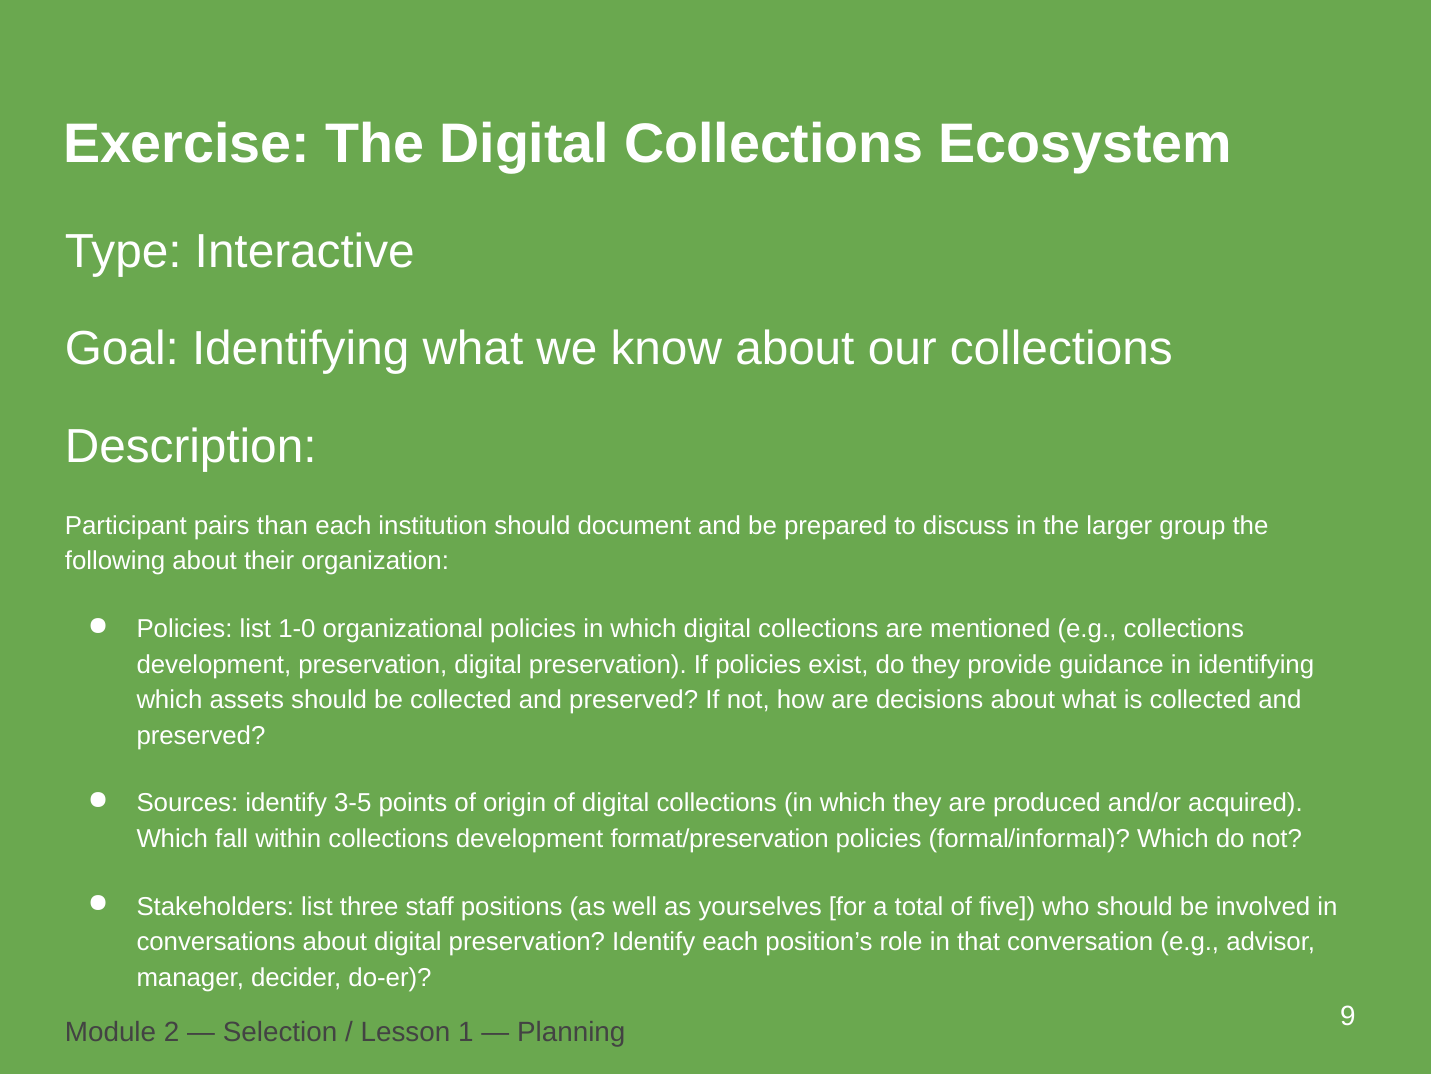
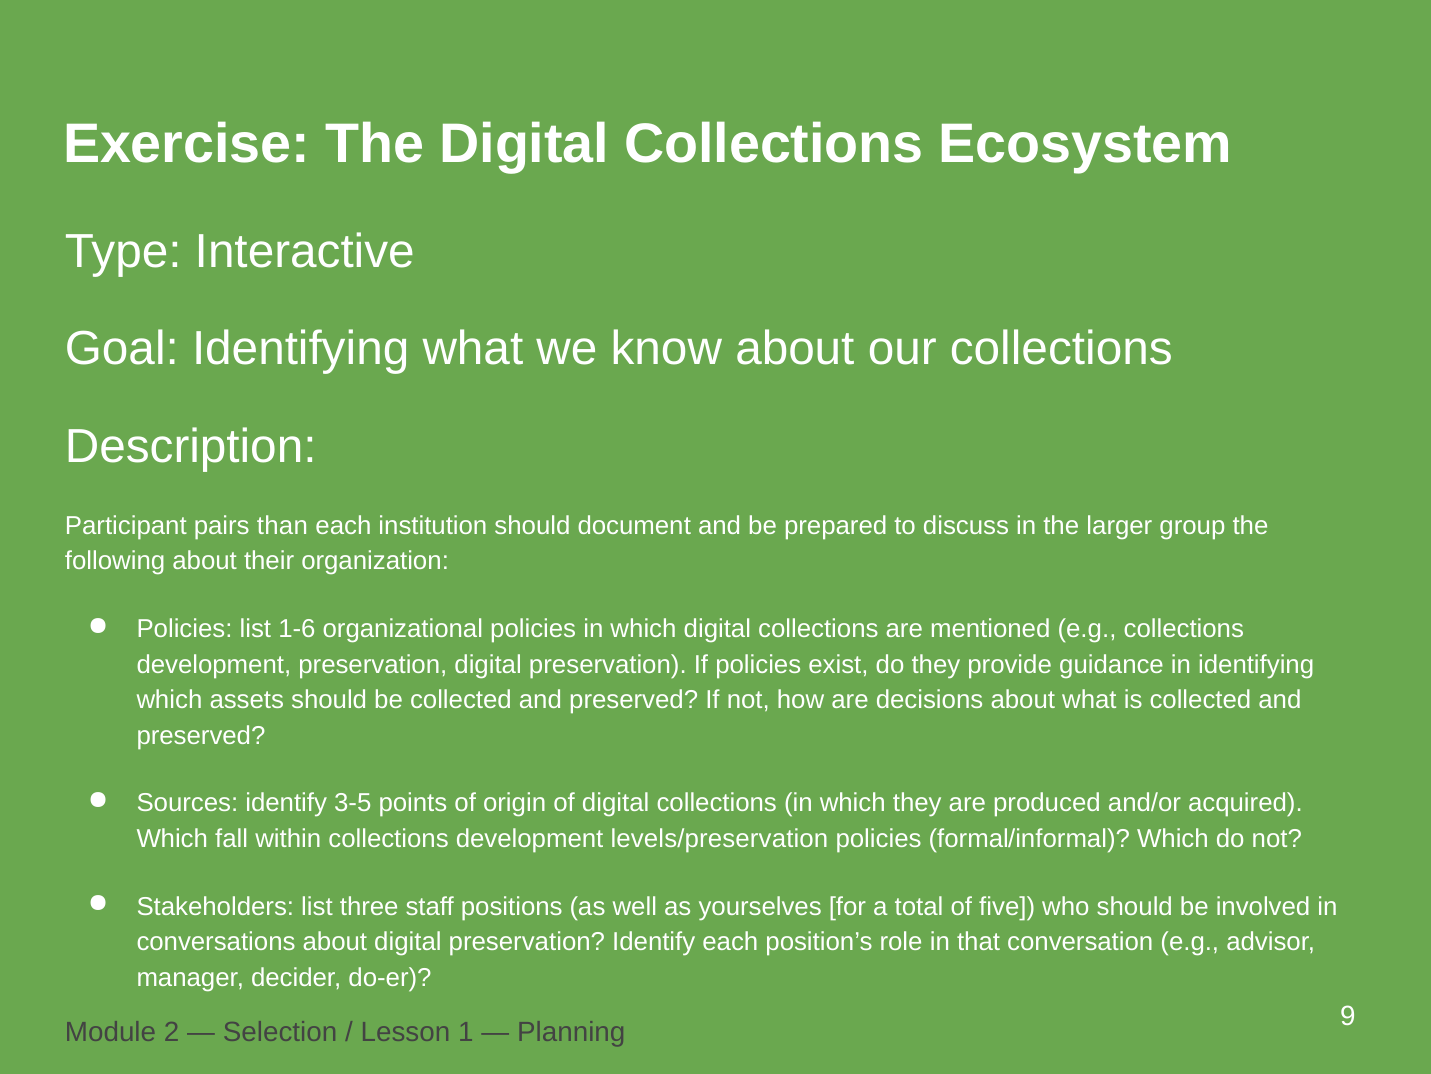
1-0: 1-0 -> 1-6
format/preservation: format/preservation -> levels/preservation
